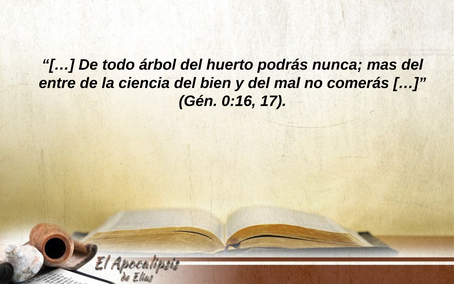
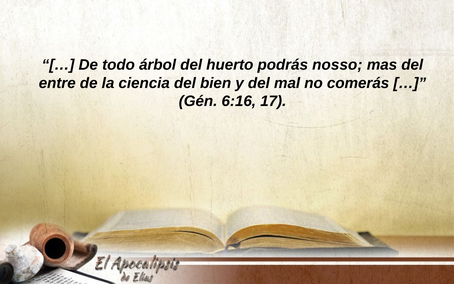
nunca: nunca -> nosso
0:16: 0:16 -> 6:16
